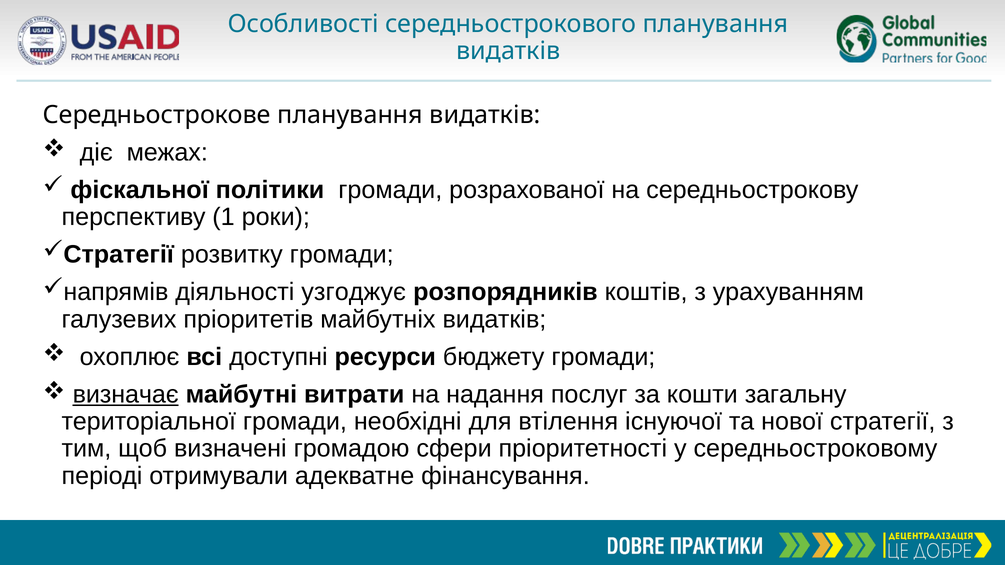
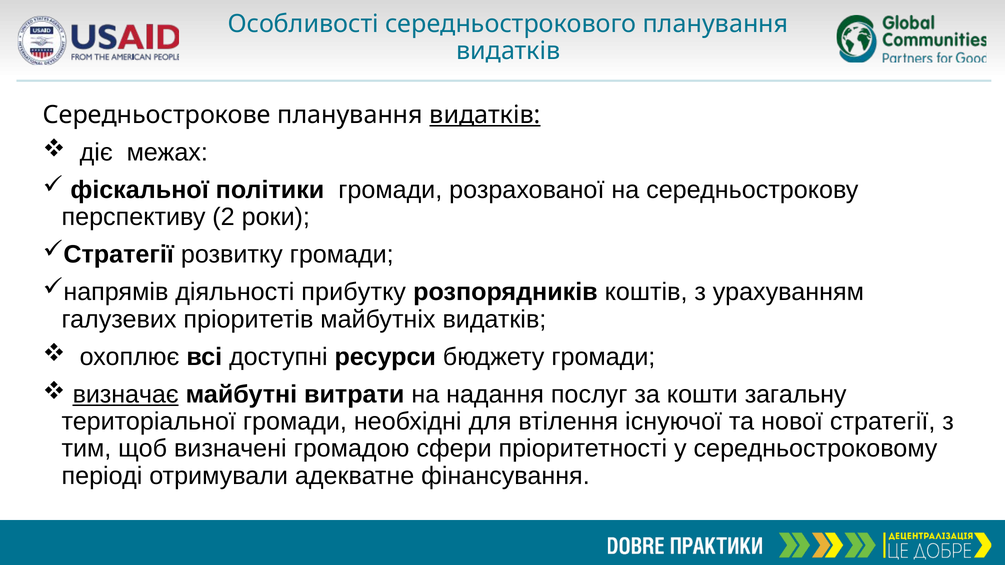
видатків at (485, 115) underline: none -> present
1: 1 -> 2
узгоджує: узгоджує -> прибутку
